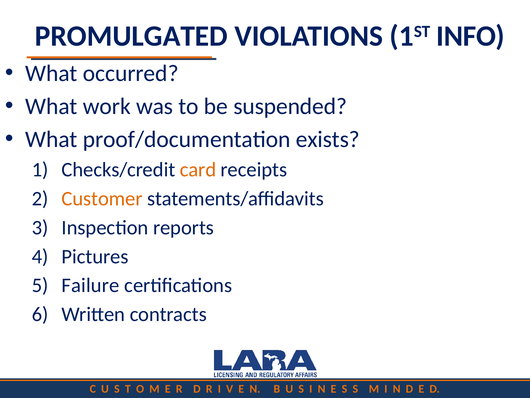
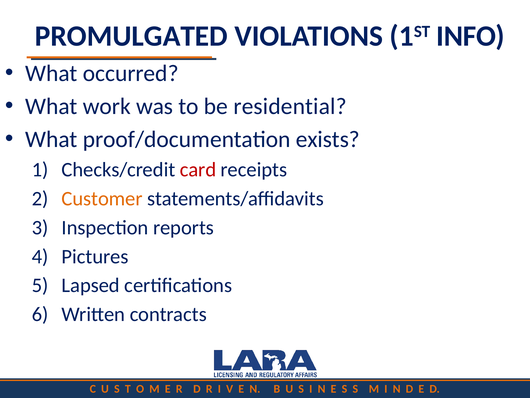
suspended: suspended -> residential
card colour: orange -> red
Failure: Failure -> Lapsed
